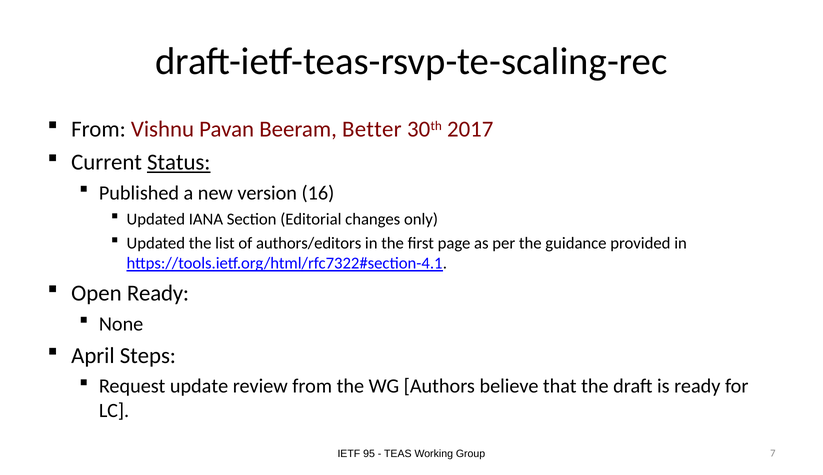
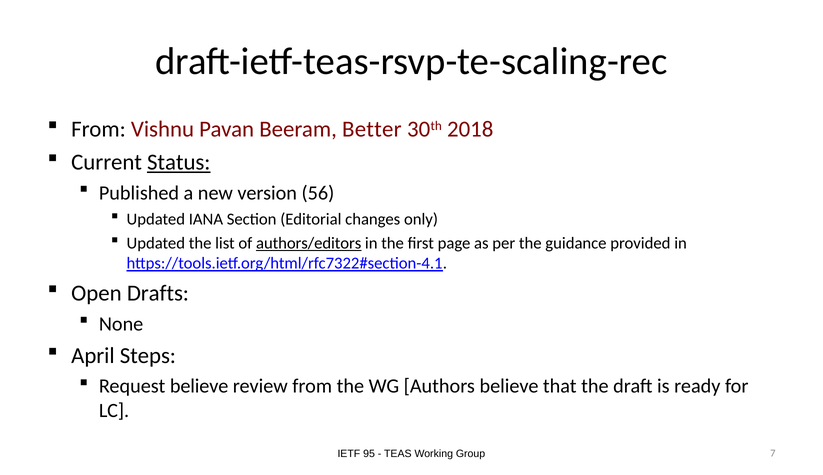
2017: 2017 -> 2018
16: 16 -> 56
authors/editors underline: none -> present
Open Ready: Ready -> Drafts
Request update: update -> believe
